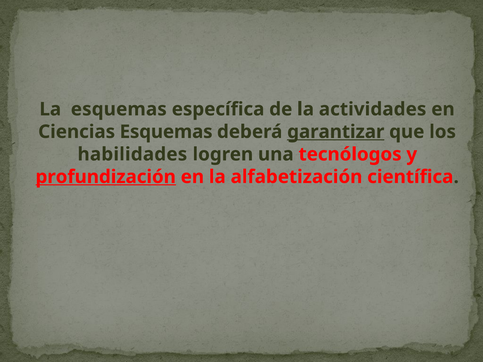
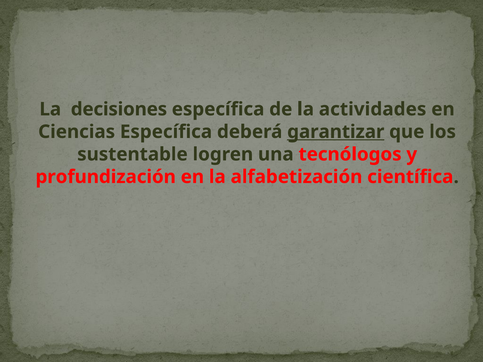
La esquemas: esquemas -> decisiones
Ciencias Esquemas: Esquemas -> Específica
habilidades: habilidades -> sustentable
profundización underline: present -> none
